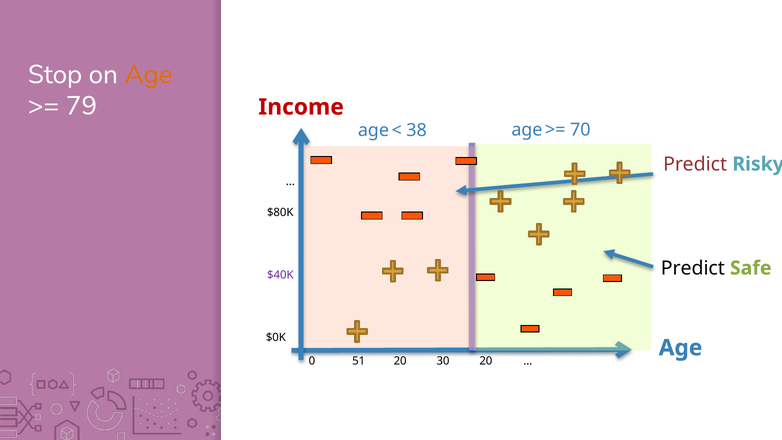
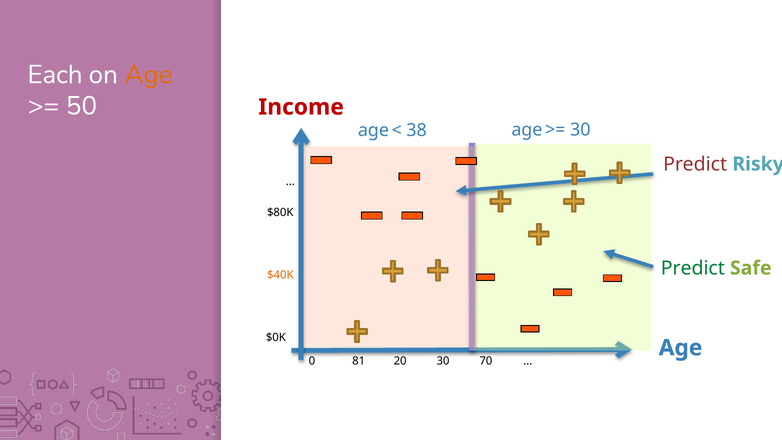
Stop: Stop -> Each
79: 79 -> 50
70 at (580, 130): 70 -> 30
Predict at (693, 268) colour: black -> green
$40K colour: purple -> orange
51: 51 -> 81
30 20: 20 -> 70
